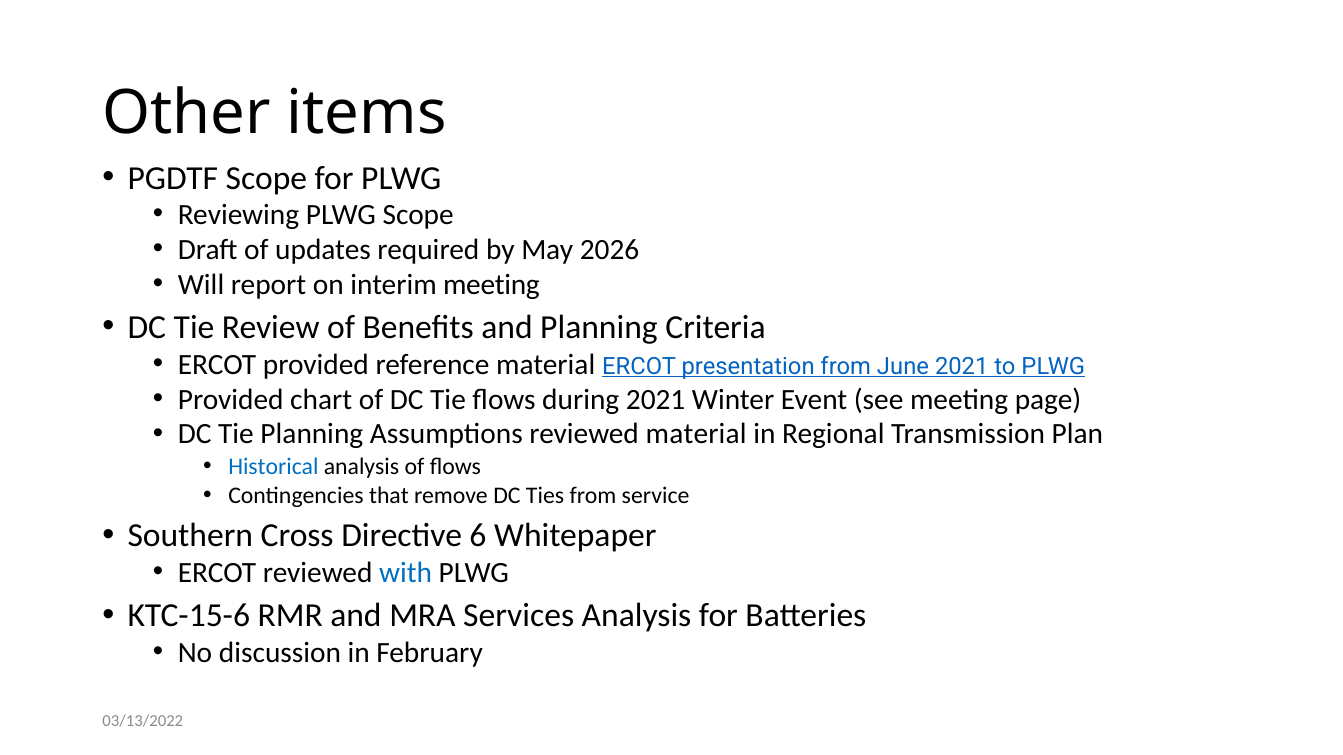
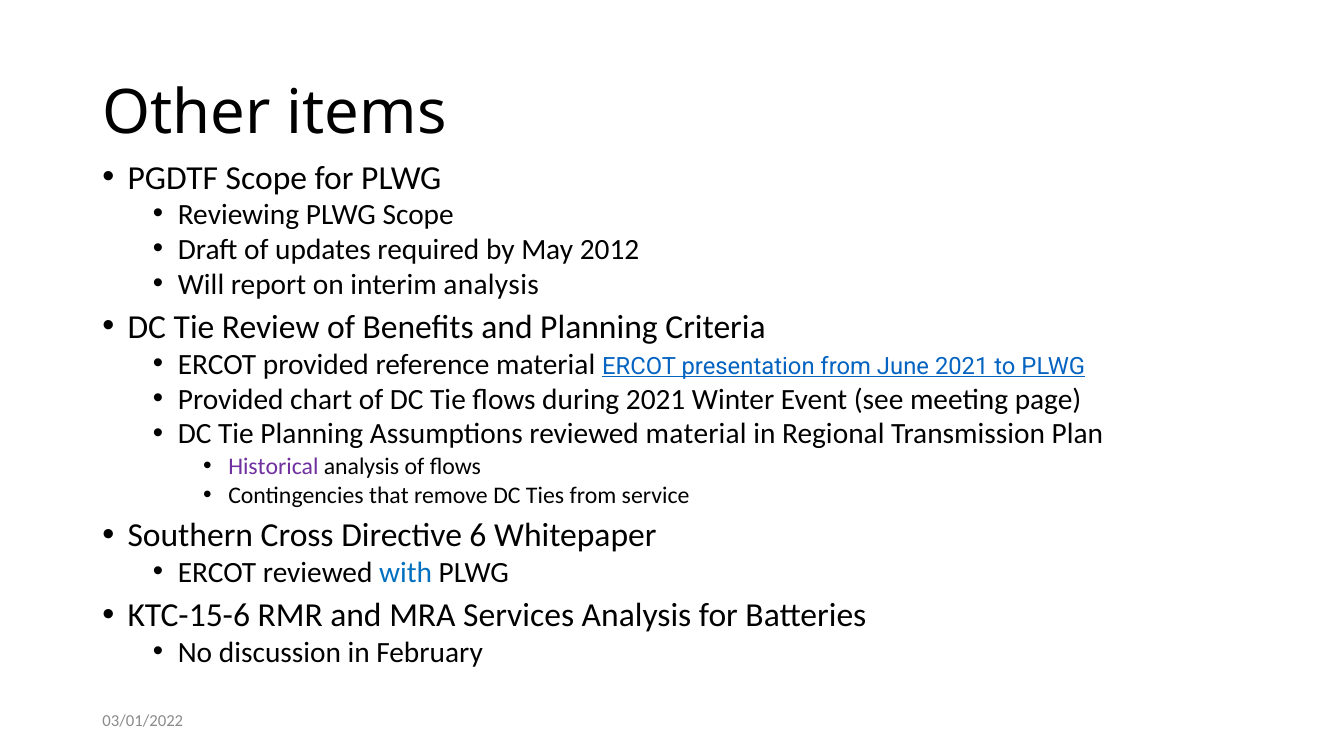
2026: 2026 -> 2012
interim meeting: meeting -> analysis
Historical colour: blue -> purple
03/13/2022: 03/13/2022 -> 03/01/2022
